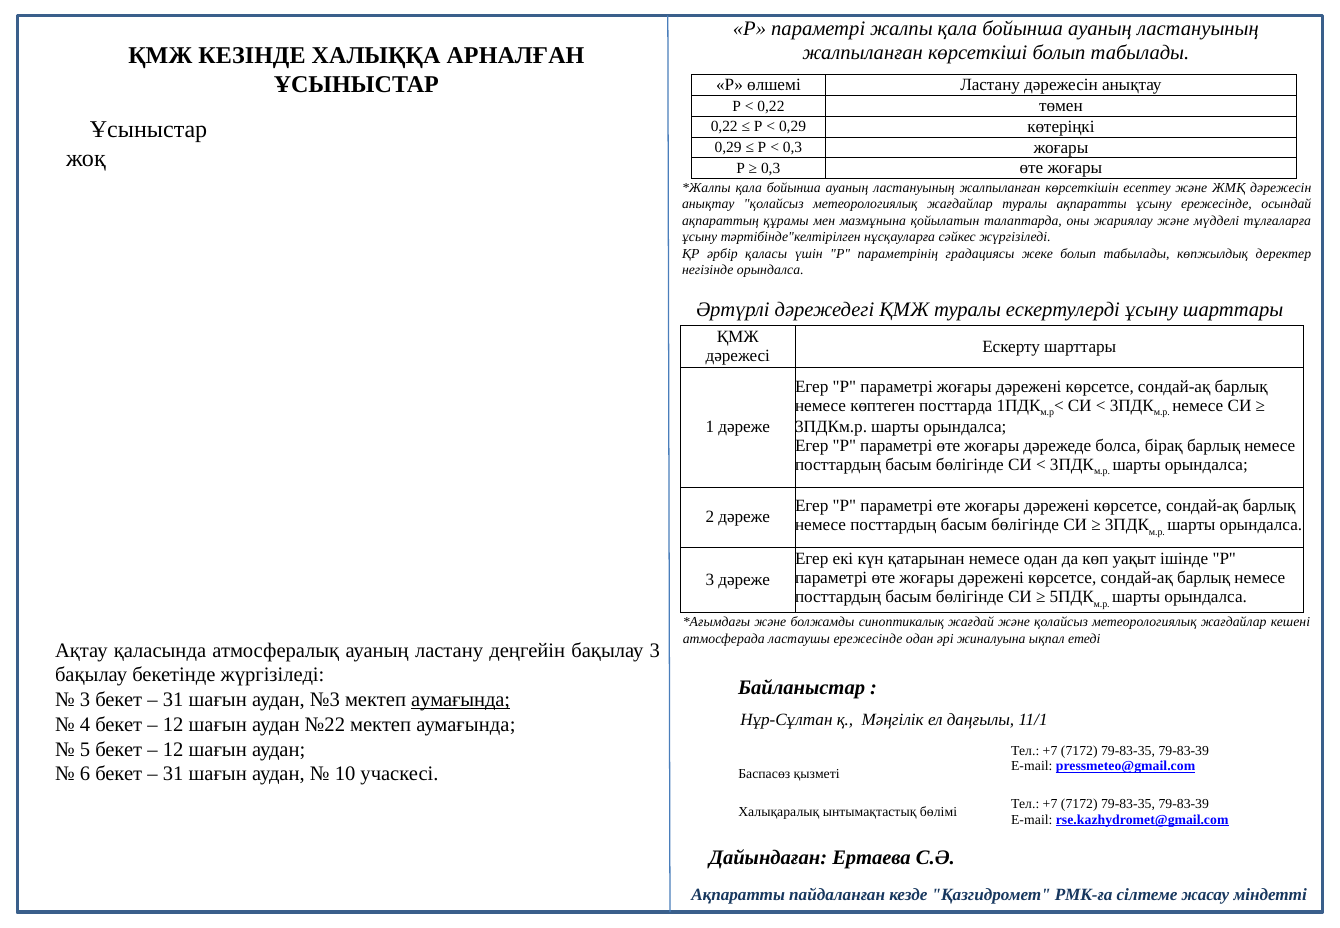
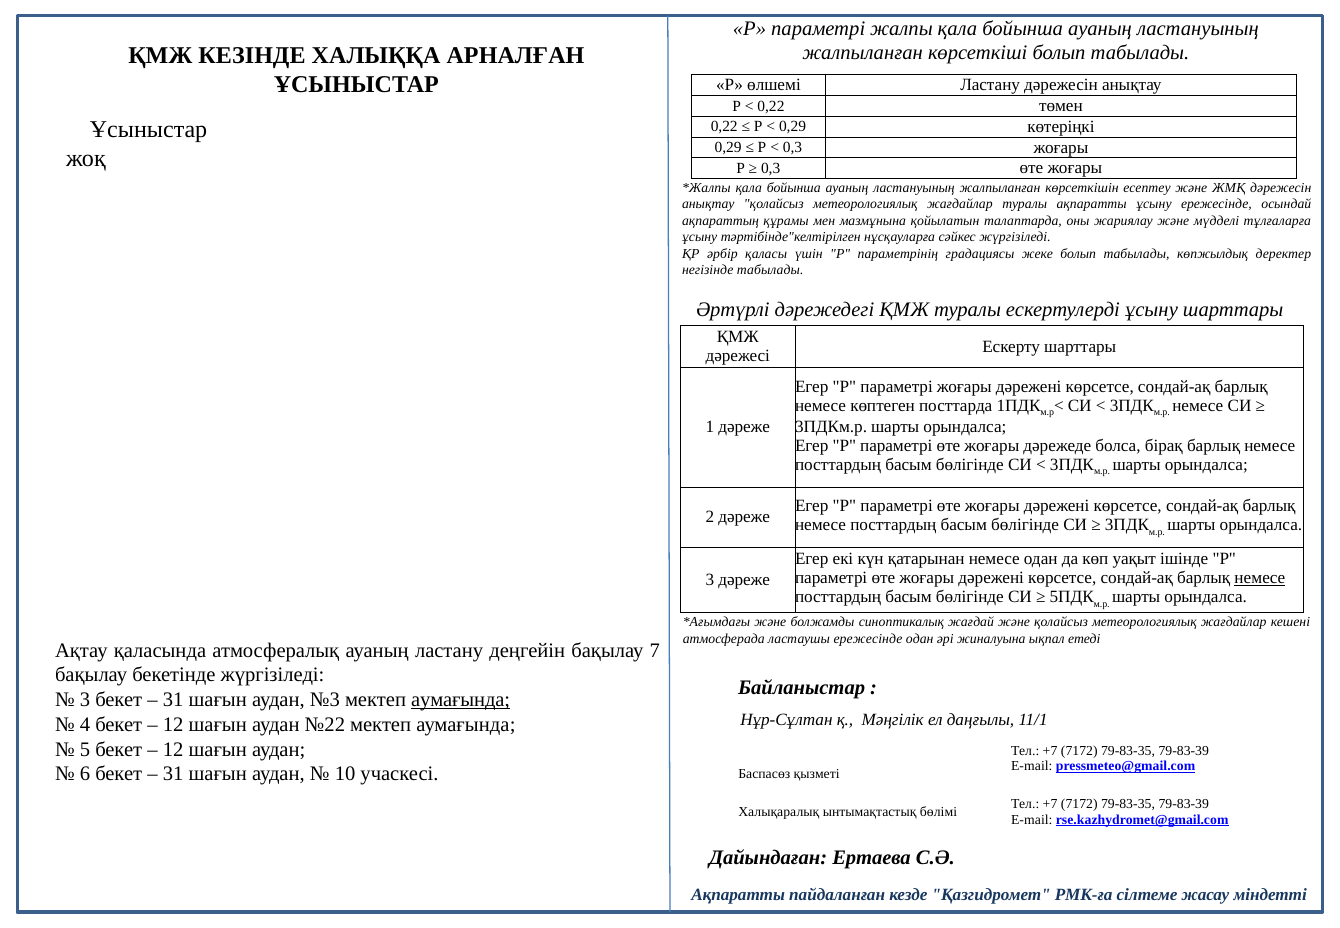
негізінде орындалса: орындалса -> табылады
немесе at (1260, 578) underline: none -> present
бақылау 3: 3 -> 7
